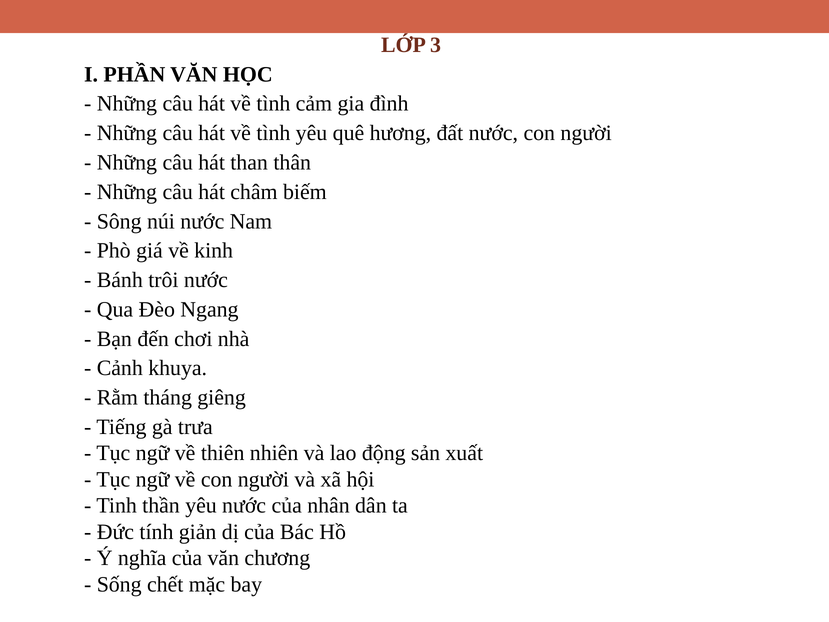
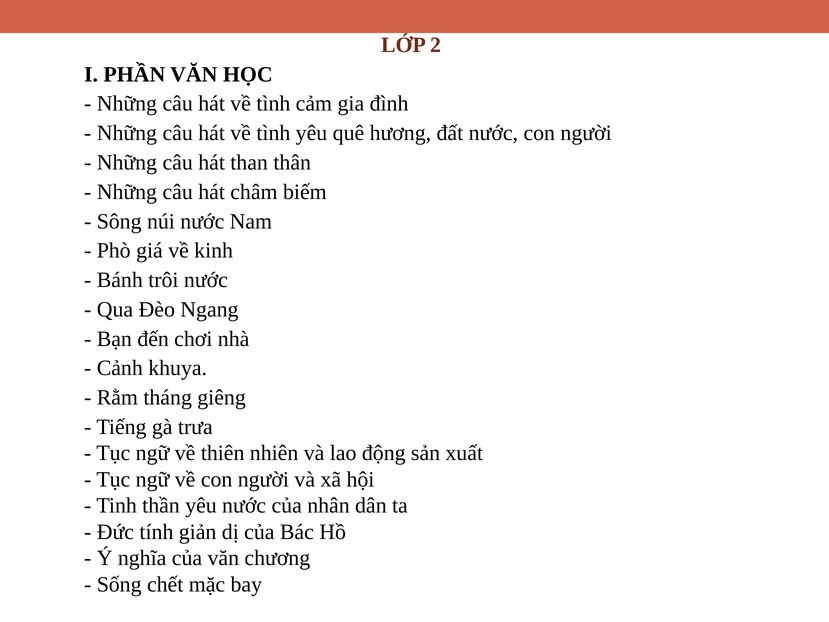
3: 3 -> 2
